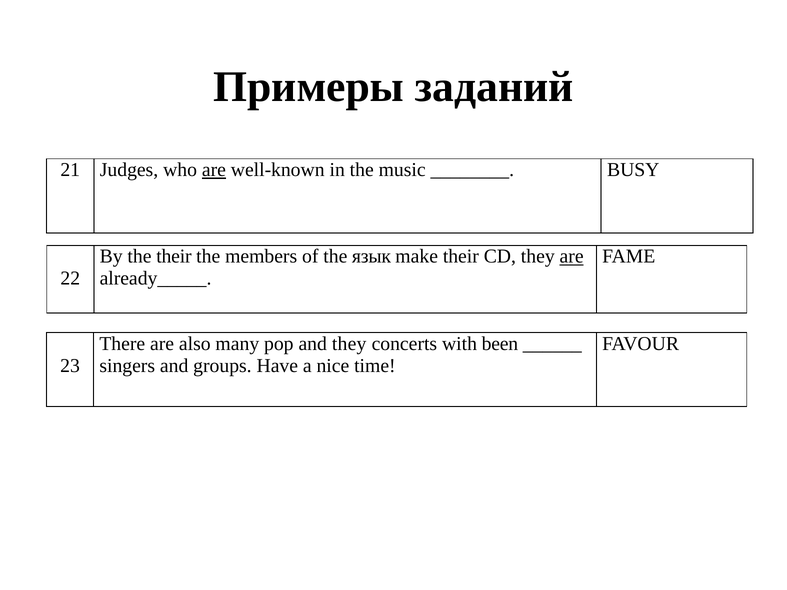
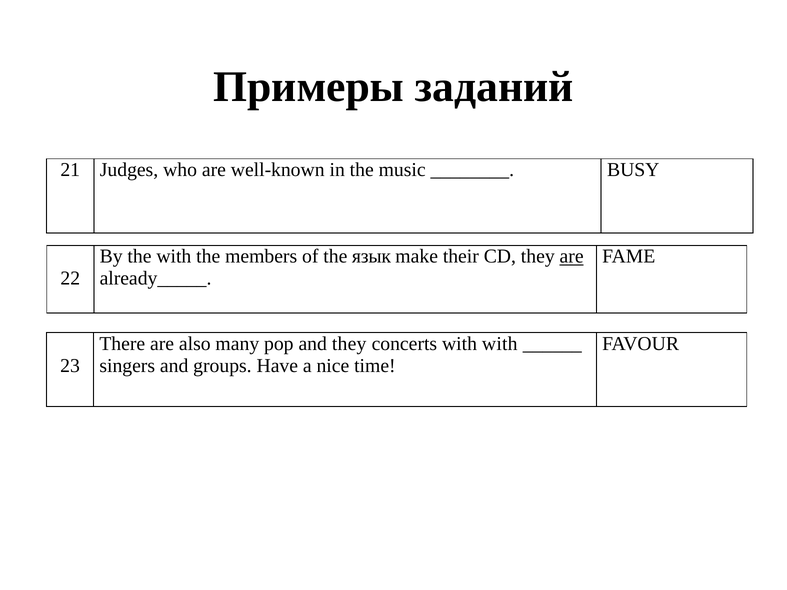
are at (214, 170) underline: present -> none
the their: their -> with
with been: been -> with
